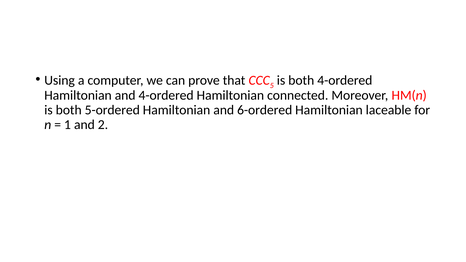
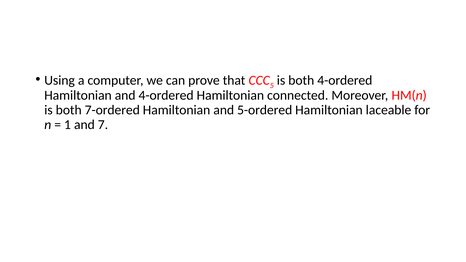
5-ordered: 5-ordered -> 7-ordered
6-ordered: 6-ordered -> 5-ordered
2: 2 -> 7
